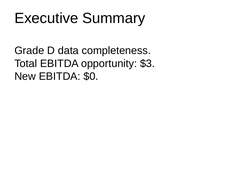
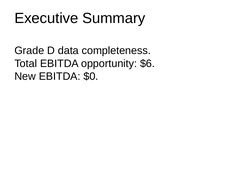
$3: $3 -> $6
